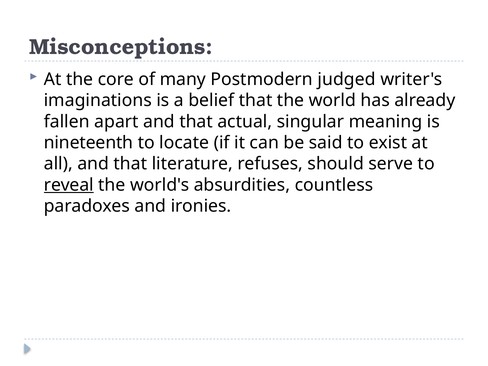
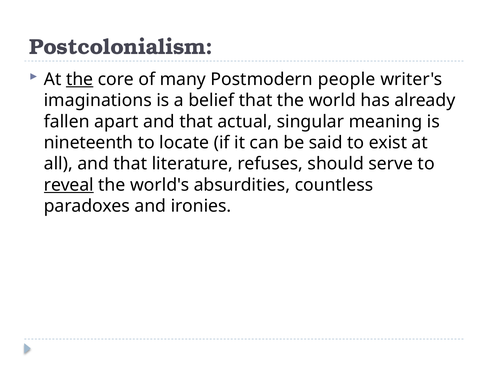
Misconceptions: Misconceptions -> Postcolonialism
the at (80, 79) underline: none -> present
judged: judged -> people
